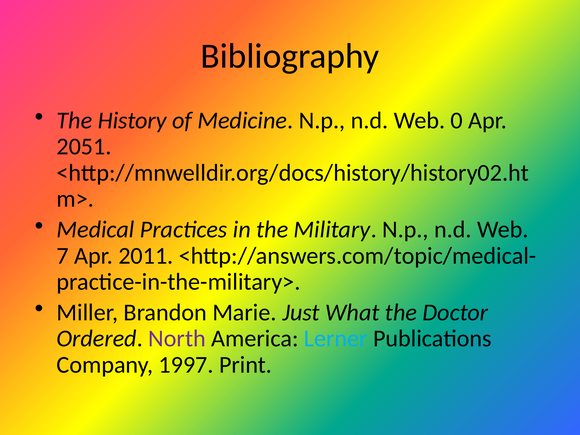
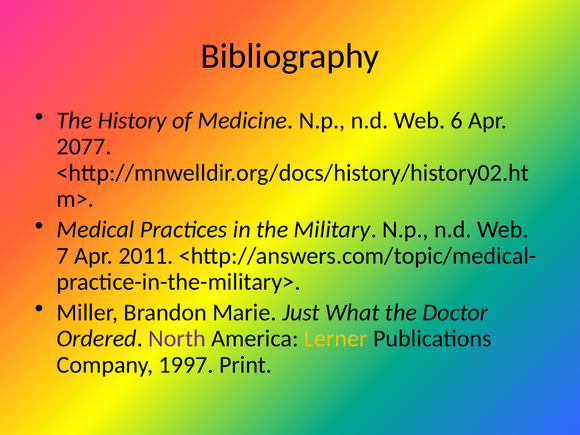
0: 0 -> 6
2051: 2051 -> 2077
Lerner colour: light blue -> yellow
